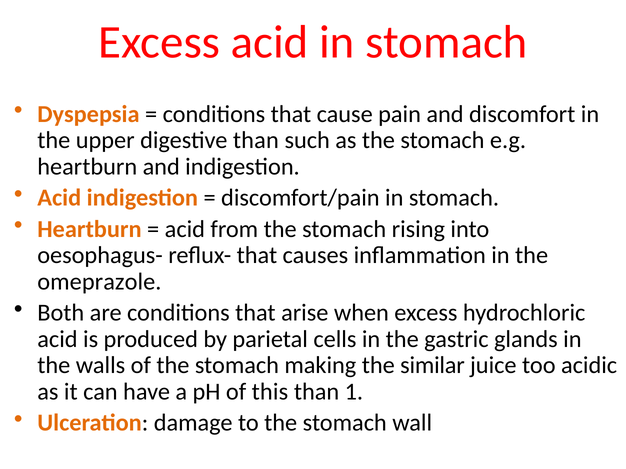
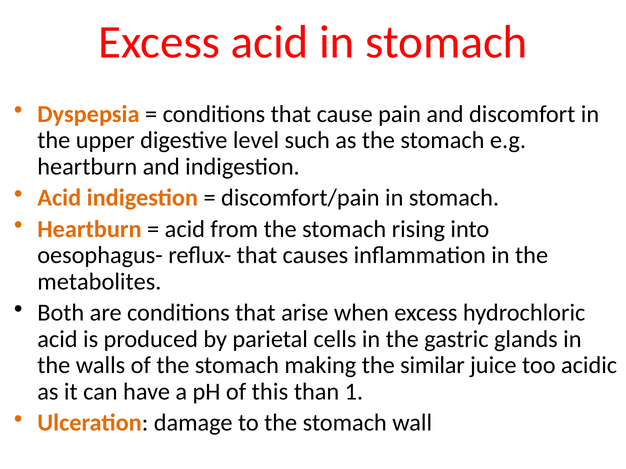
digestive than: than -> level
omeprazole: omeprazole -> metabolites
